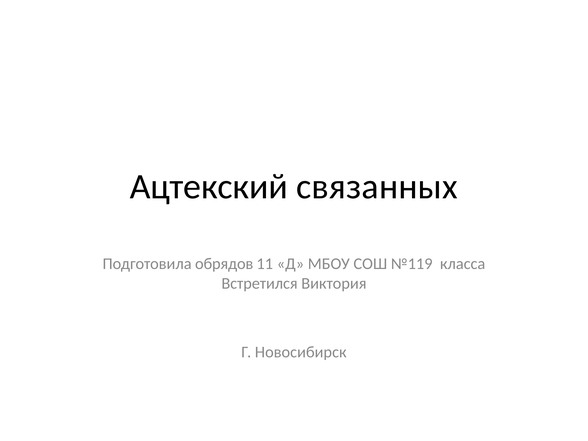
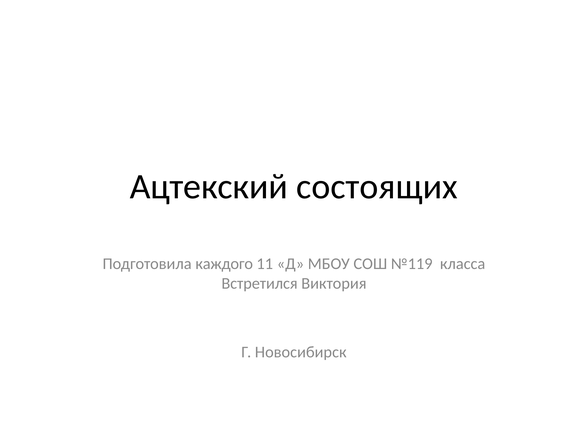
связанных: связанных -> состоящих
обрядов: обрядов -> каждого
